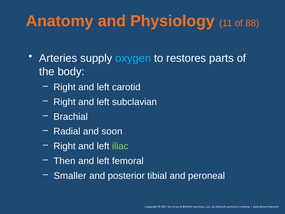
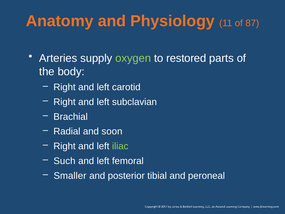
88: 88 -> 87
oxygen colour: light blue -> light green
restores: restores -> restored
Then: Then -> Such
